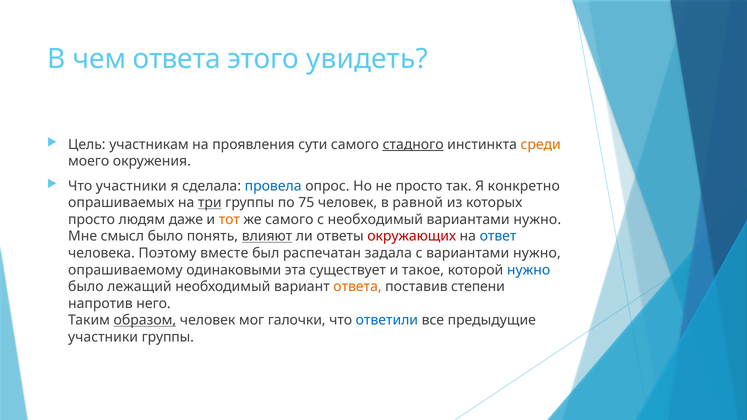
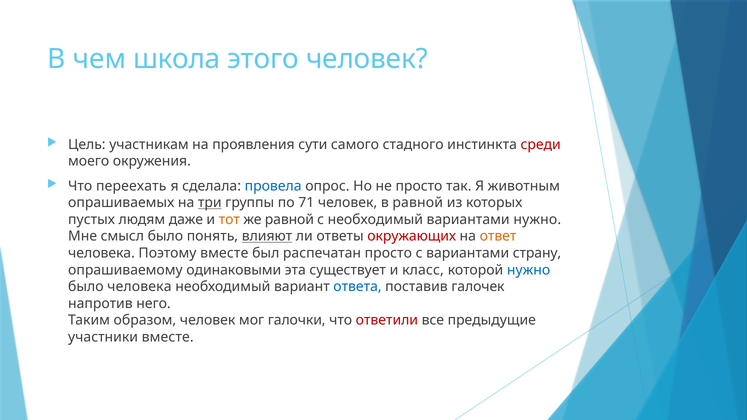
чем ответа: ответа -> школа
этого увидеть: увидеть -> человек
стадного underline: present -> none
среди colour: orange -> red
Что участники: участники -> переехать
конкретно: конкретно -> животным
75: 75 -> 71
просто at (92, 220): просто -> пустых
же самого: самого -> равной
ответ colour: blue -> orange
распечатан задала: задала -> просто
с вариантами нужно: нужно -> страну
такое: такое -> класс
было лежащий: лежащий -> человека
ответа at (357, 287) colour: orange -> blue
степени: степени -> галочек
образом underline: present -> none
ответили colour: blue -> red
участники группы: группы -> вместе
